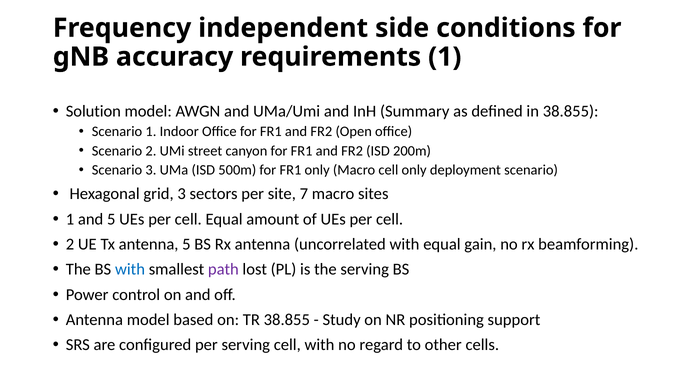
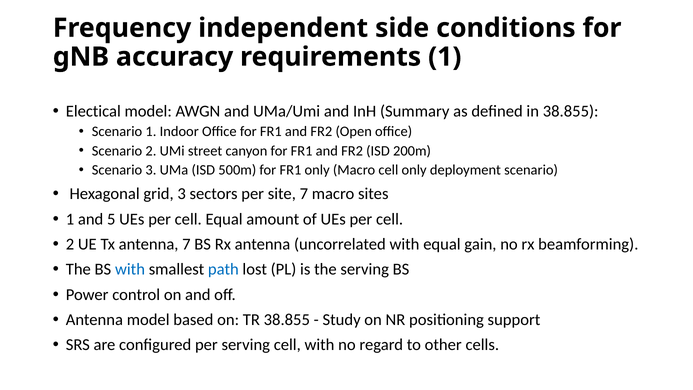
Solution: Solution -> Electical
antenna 5: 5 -> 7
path colour: purple -> blue
